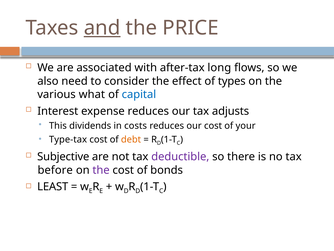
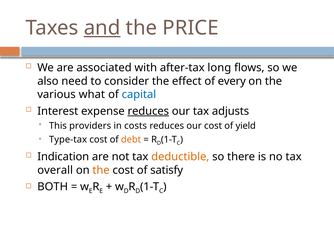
types: types -> every
reduces at (148, 111) underline: none -> present
dividends: dividends -> providers
your: your -> yield
Subjective: Subjective -> Indication
deductible colour: purple -> orange
before: before -> overall
the at (101, 170) colour: purple -> orange
bonds: bonds -> satisfy
LEAST: LEAST -> BOTH
